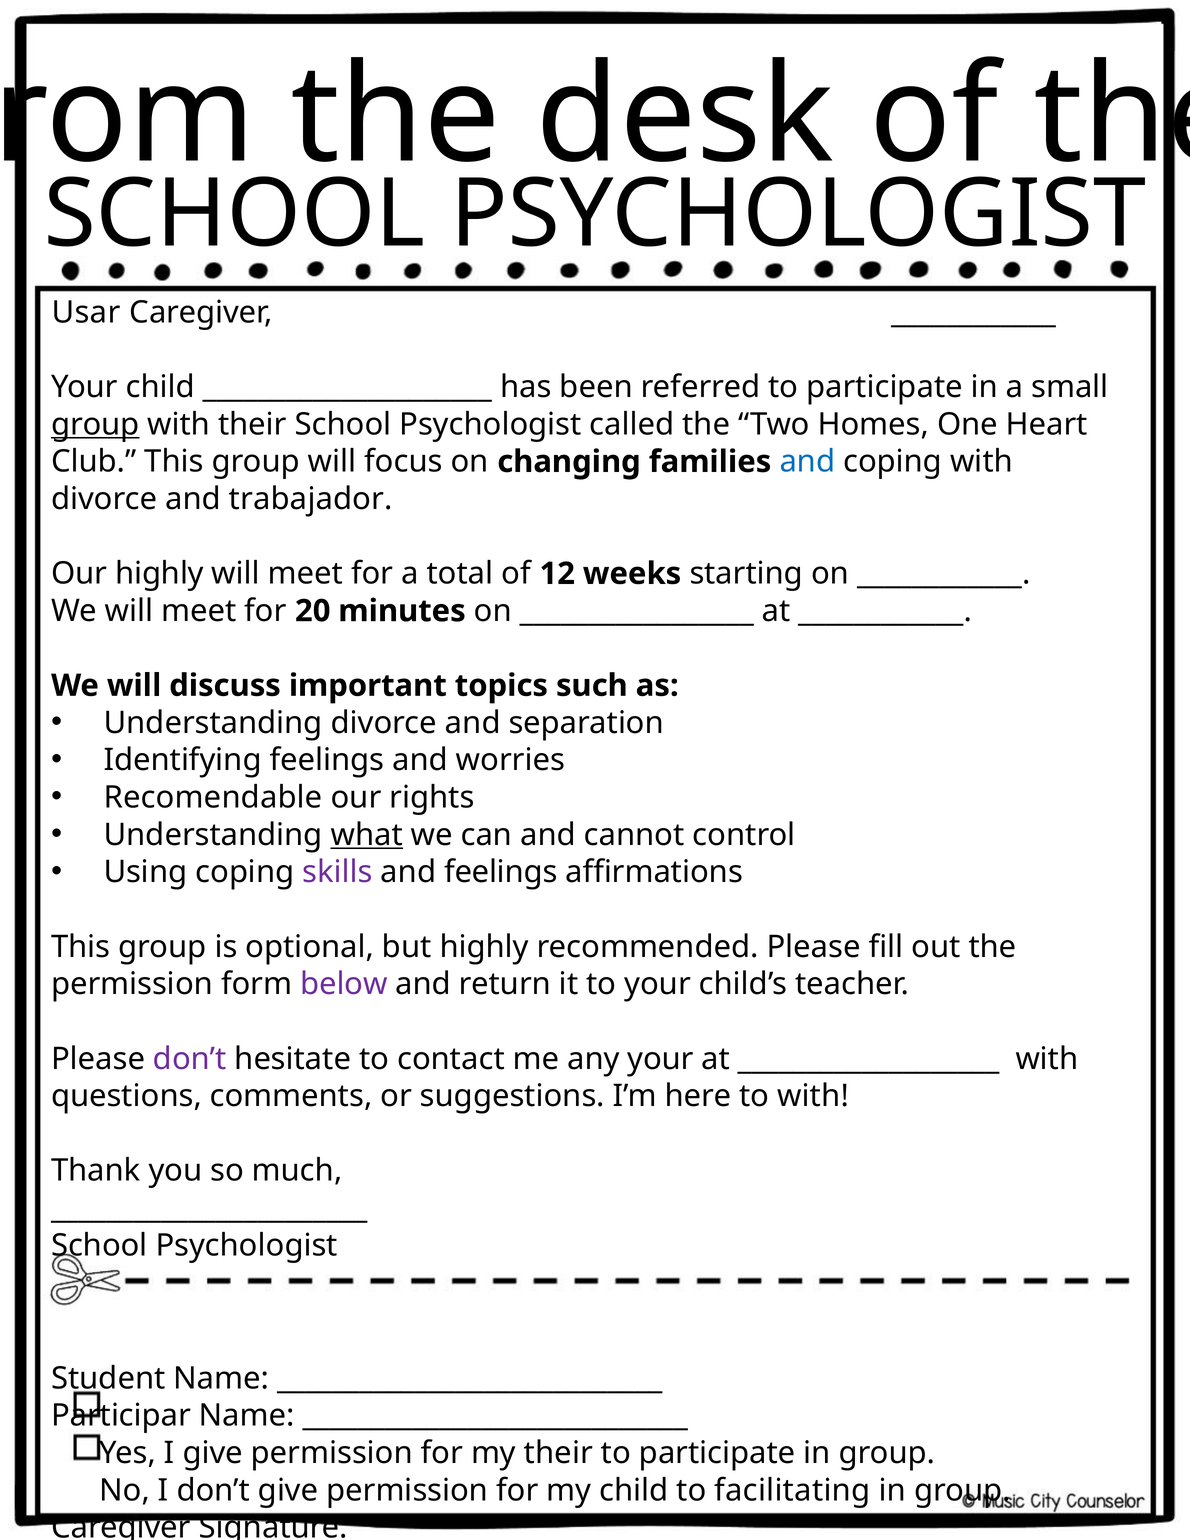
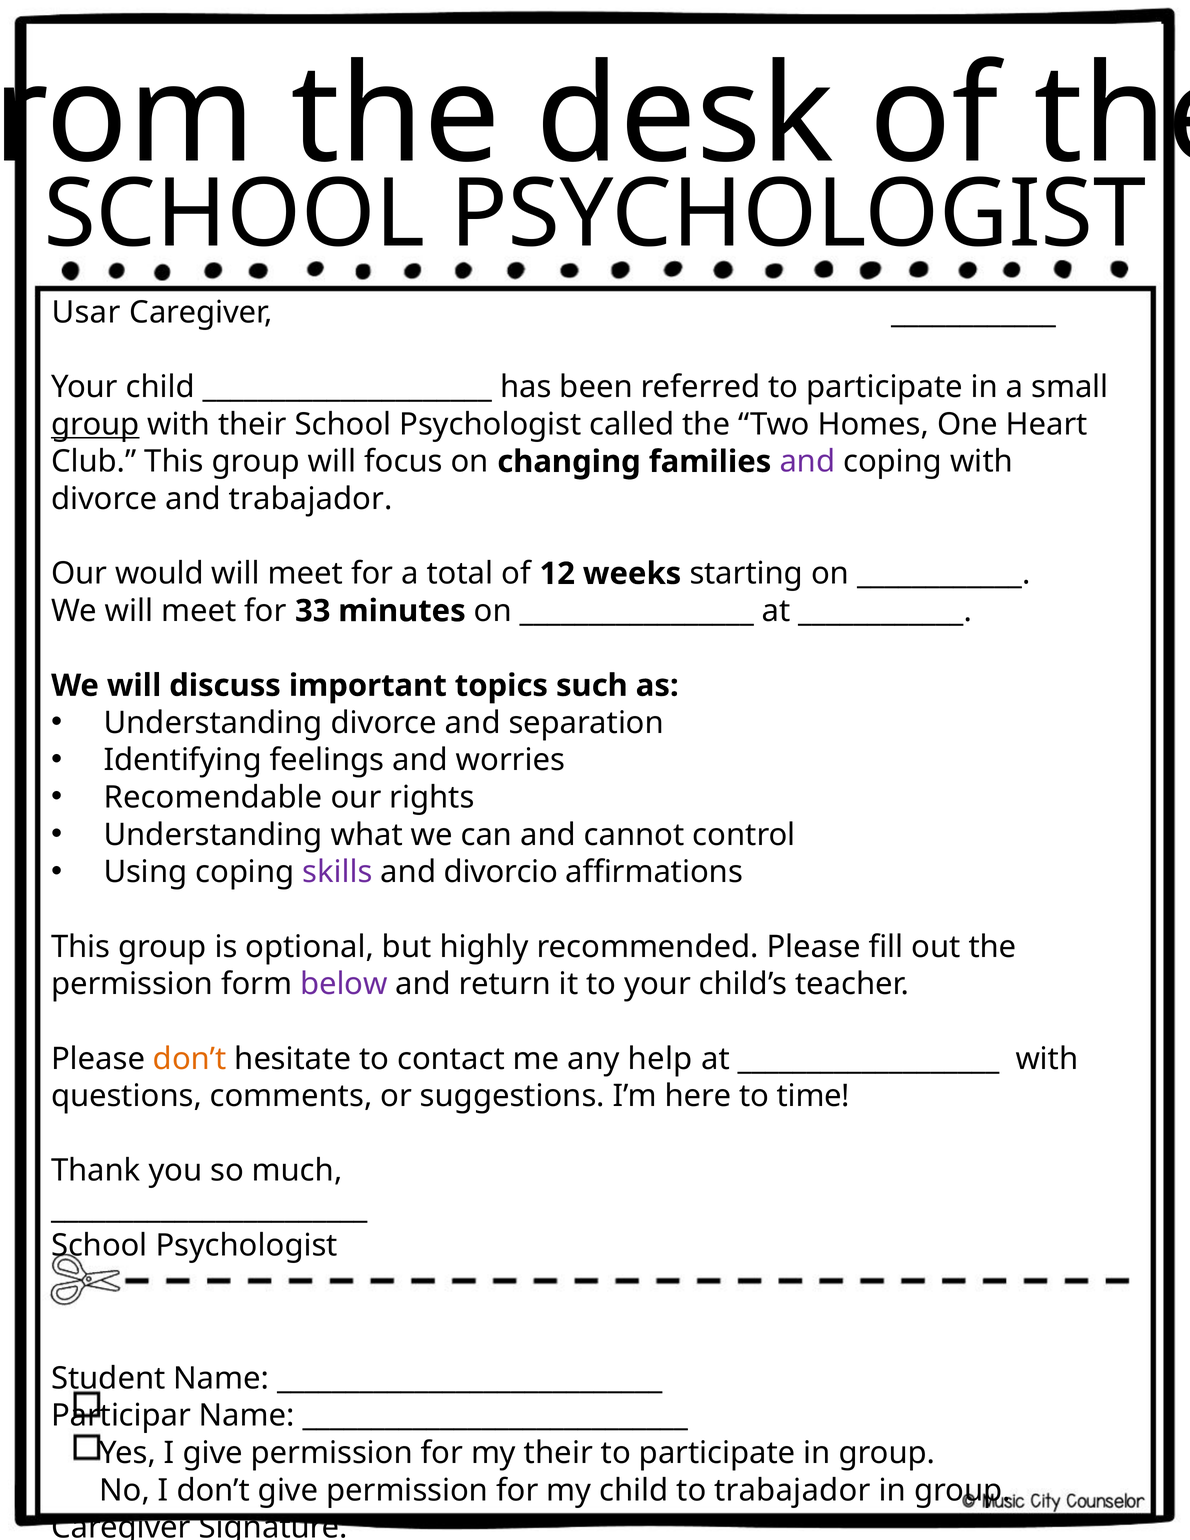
and at (807, 462) colour: blue -> purple
Our highly: highly -> would
20: 20 -> 33
what underline: present -> none
and feelings: feelings -> divorcio
don’t at (190, 1059) colour: purple -> orange
any your: your -> help
to with: with -> time
to facilitating: facilitating -> trabajador
